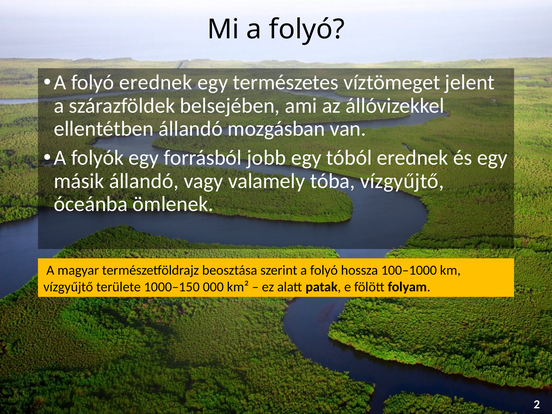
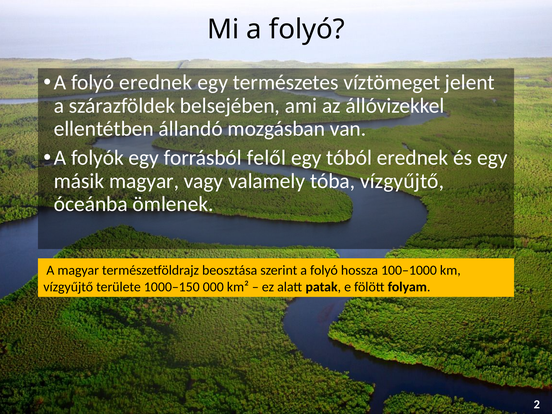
jobb: jobb -> felől
másik állandó: állandó -> magyar
